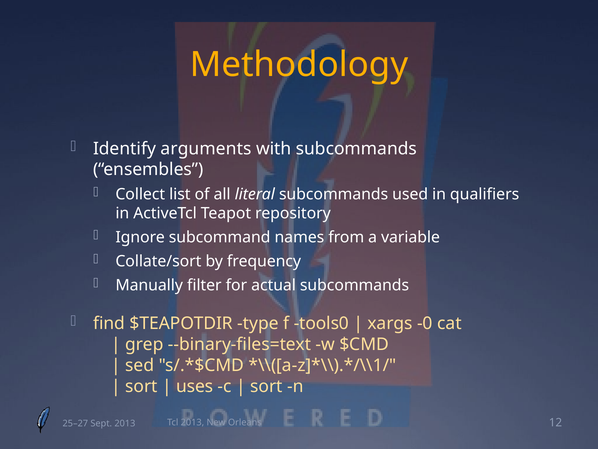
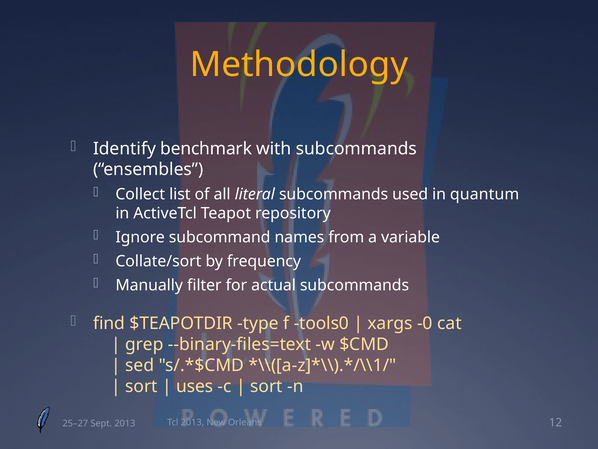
arguments: arguments -> benchmark
qualifiers: qualifiers -> quantum
